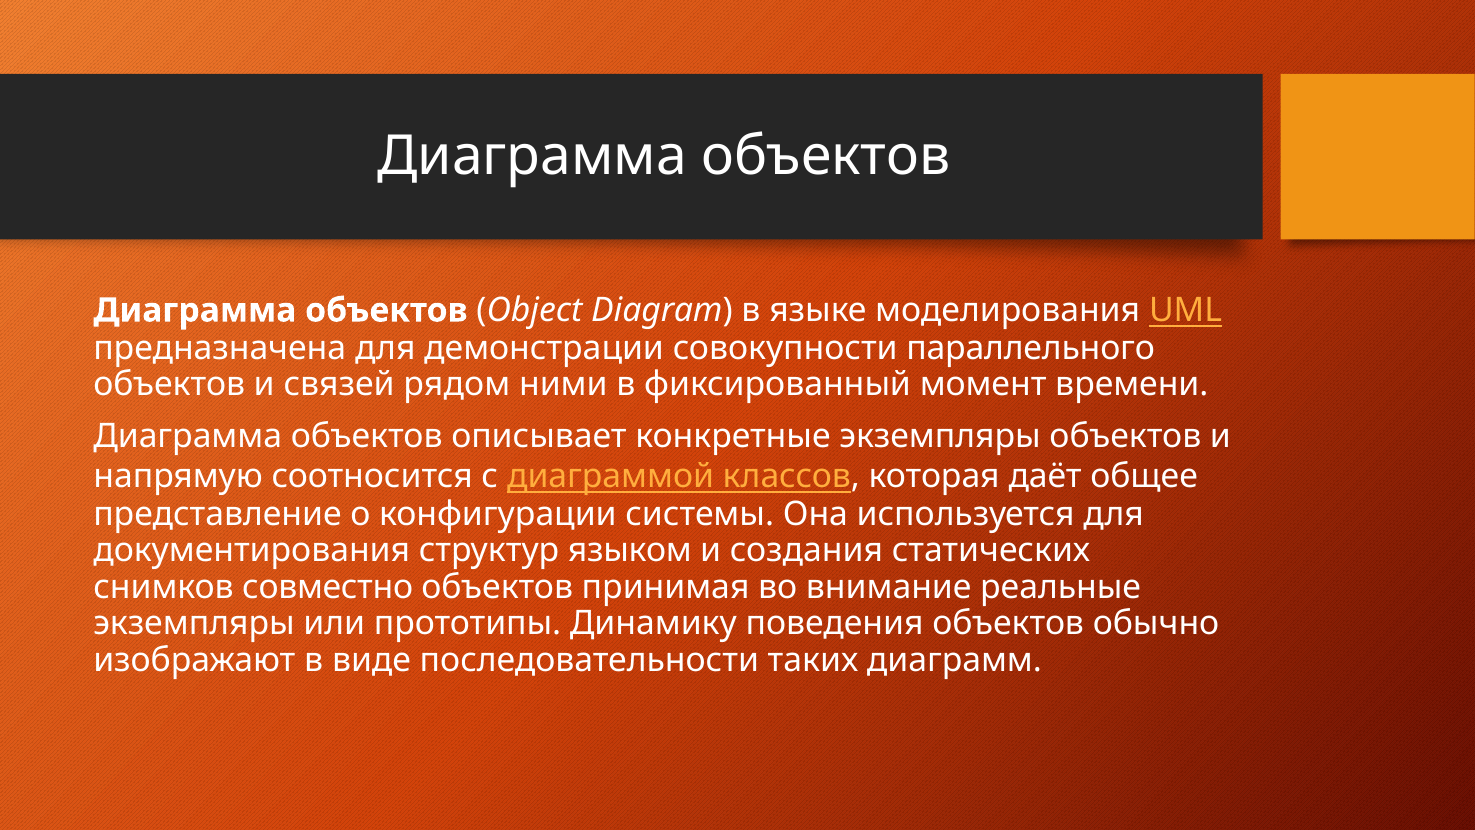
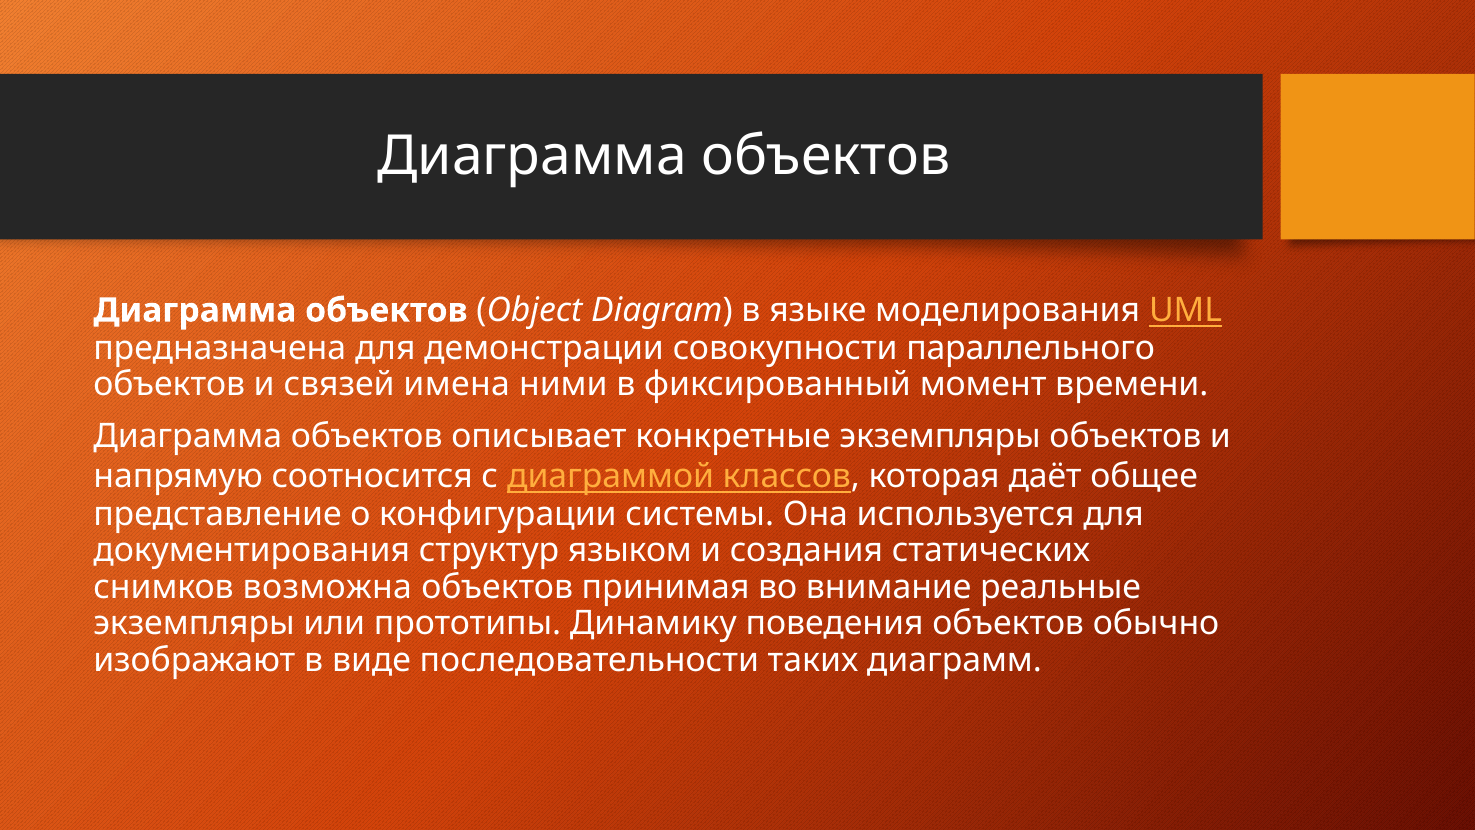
рядом: рядом -> имена
совместно: совместно -> возможна
